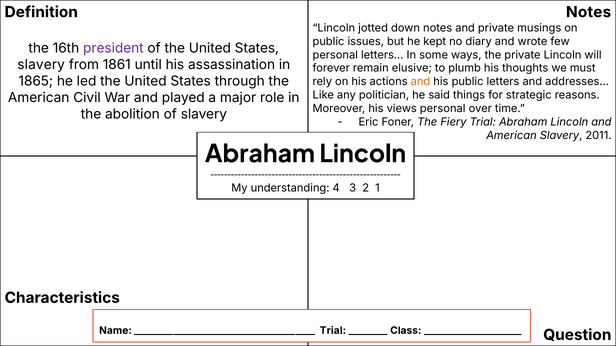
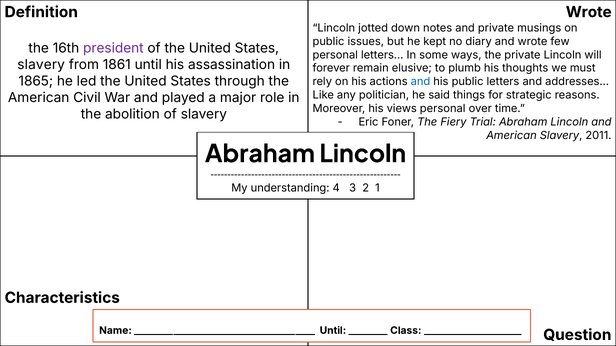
Notes at (589, 12): Notes -> Wrote
and at (420, 82) colour: orange -> blue
Trial at (333, 331): Trial -> Until
